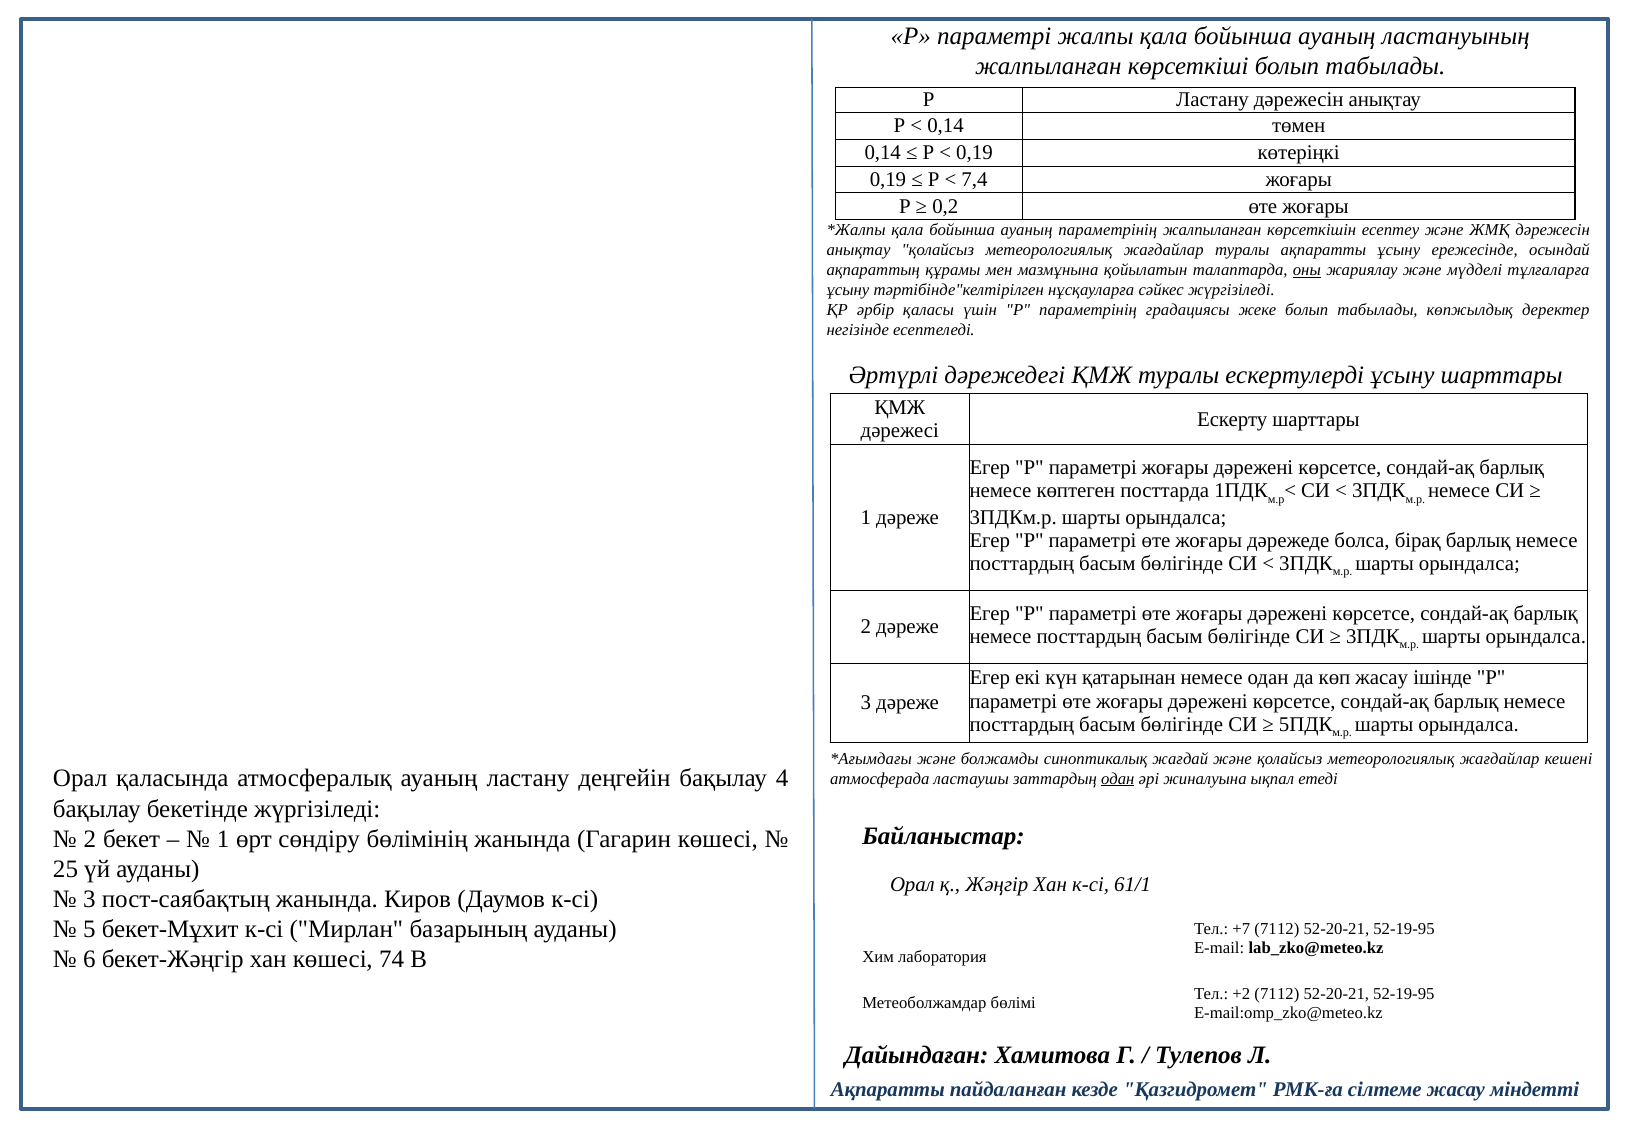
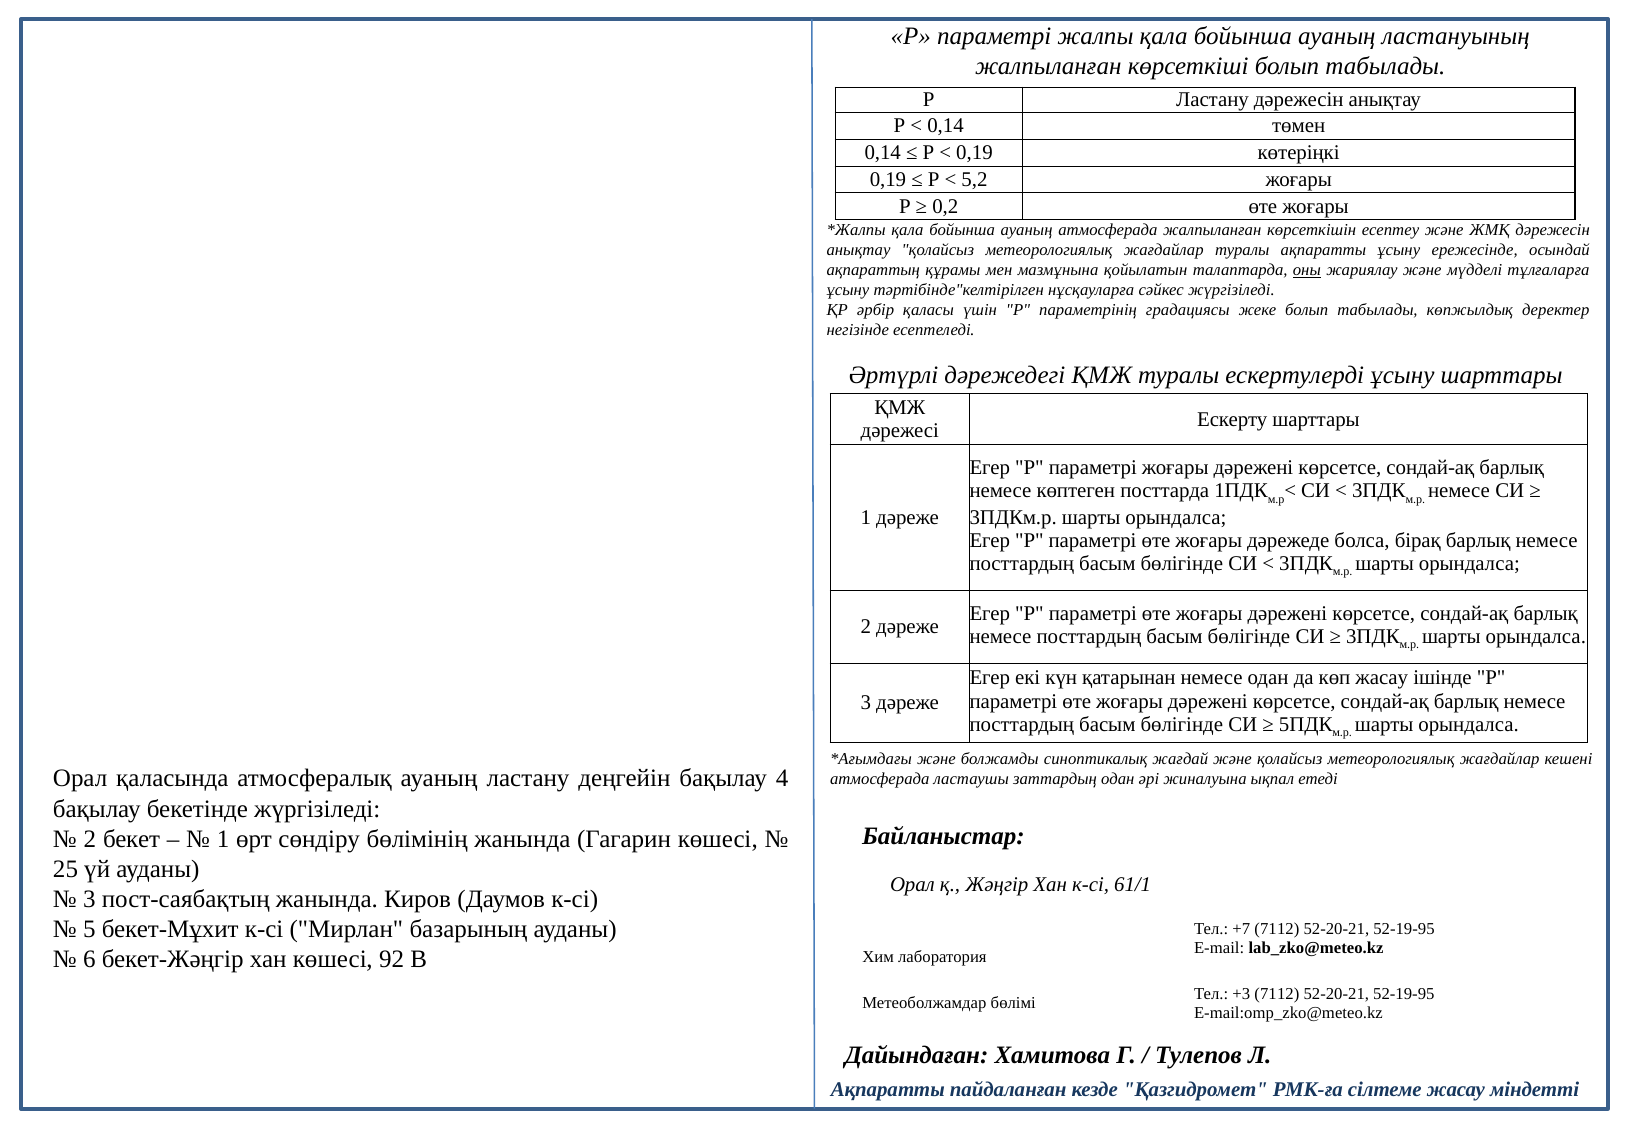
7,4: 7,4 -> 5,2
ауаның параметрінің: параметрінің -> атмосферада
одан at (1118, 778) underline: present -> none
74: 74 -> 92
+2: +2 -> +3
